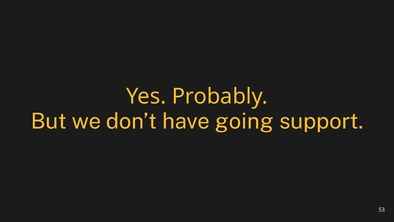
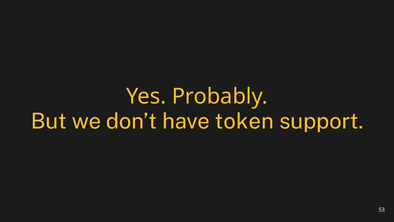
going: going -> token
